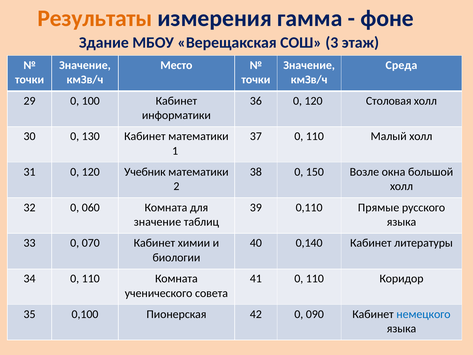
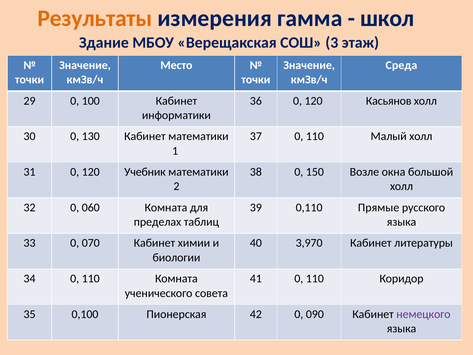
фоне: фоне -> школ
Столовая: Столовая -> Касьянов
значение at (157, 222): значение -> пределах
0,140: 0,140 -> 3,970
немецкого colour: blue -> purple
